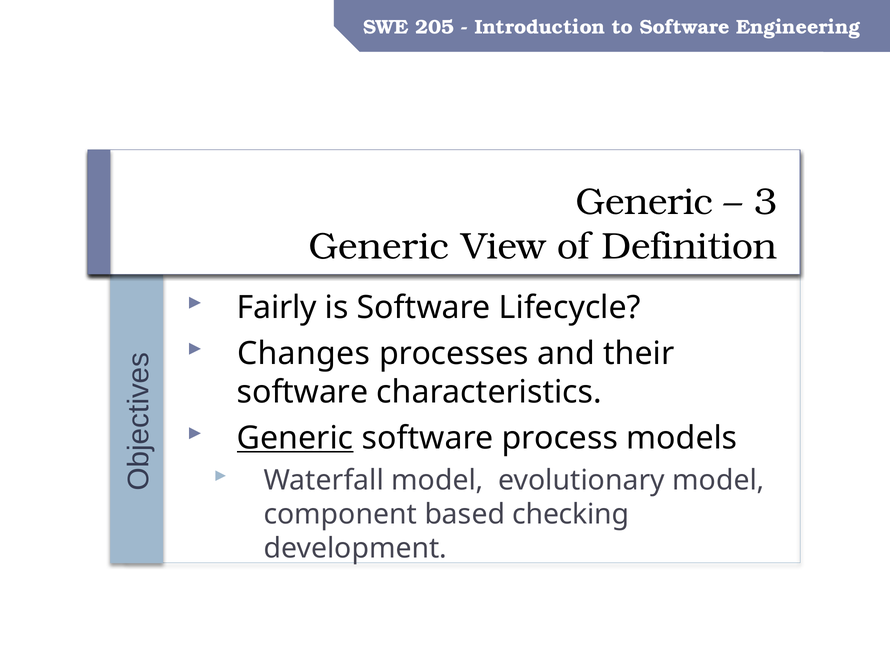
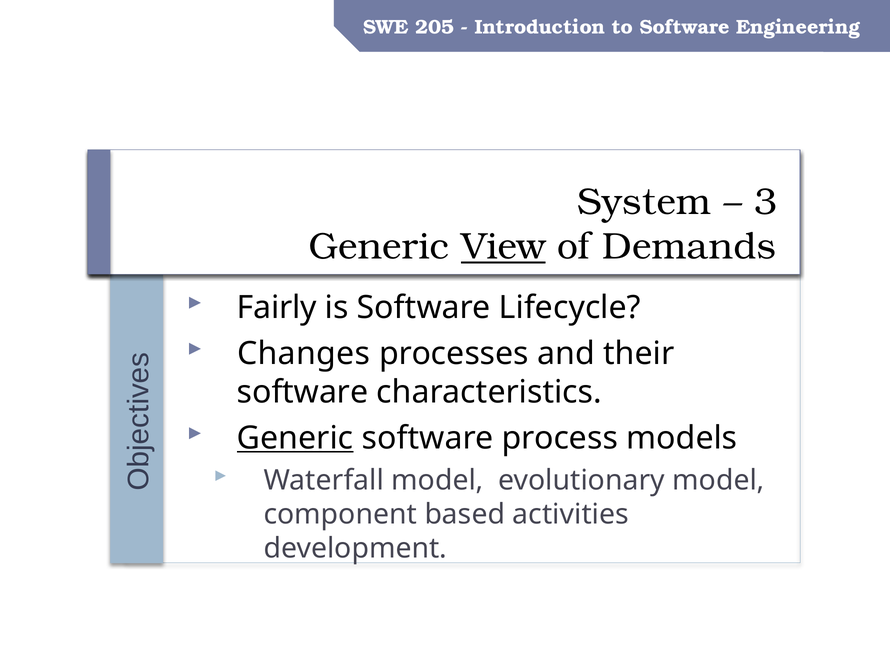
Generic at (644, 202): Generic -> System
View underline: none -> present
Definition: Definition -> Demands
checking: checking -> activities
